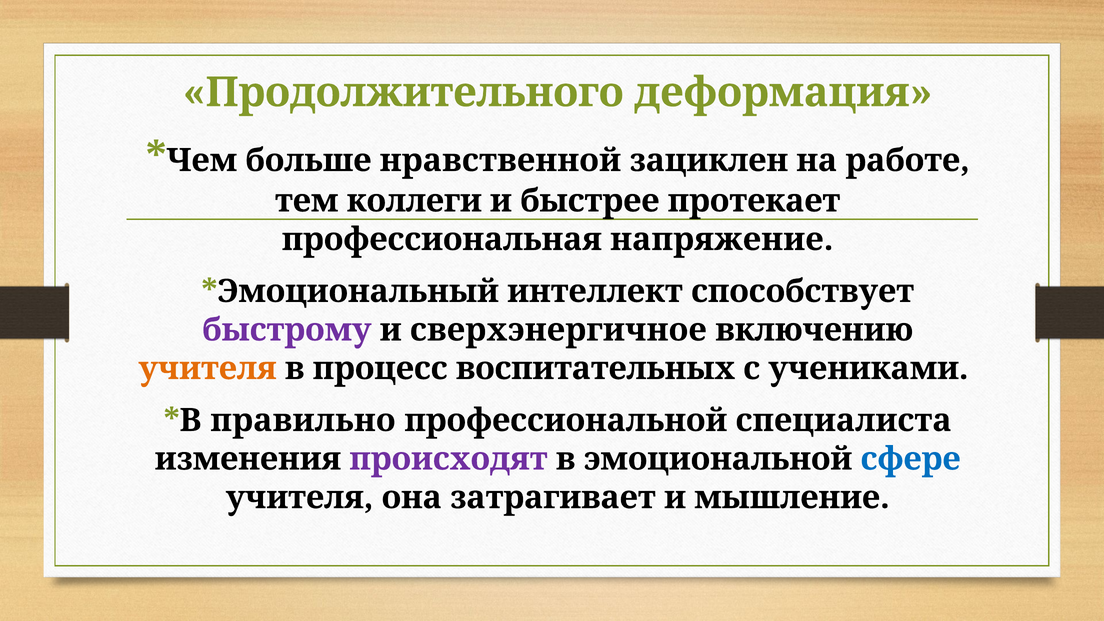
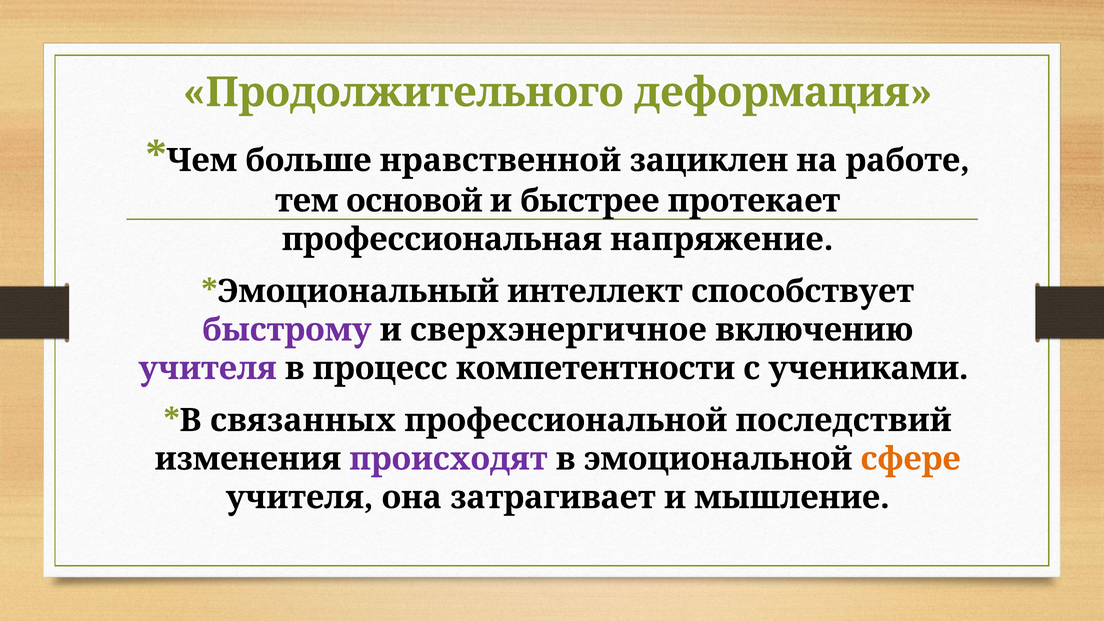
коллеги: коллеги -> основой
учителя at (208, 368) colour: orange -> purple
воспитательных: воспитательных -> компетентности
правильно: правильно -> связанных
специалиста: специалиста -> последствий
сфере colour: blue -> orange
